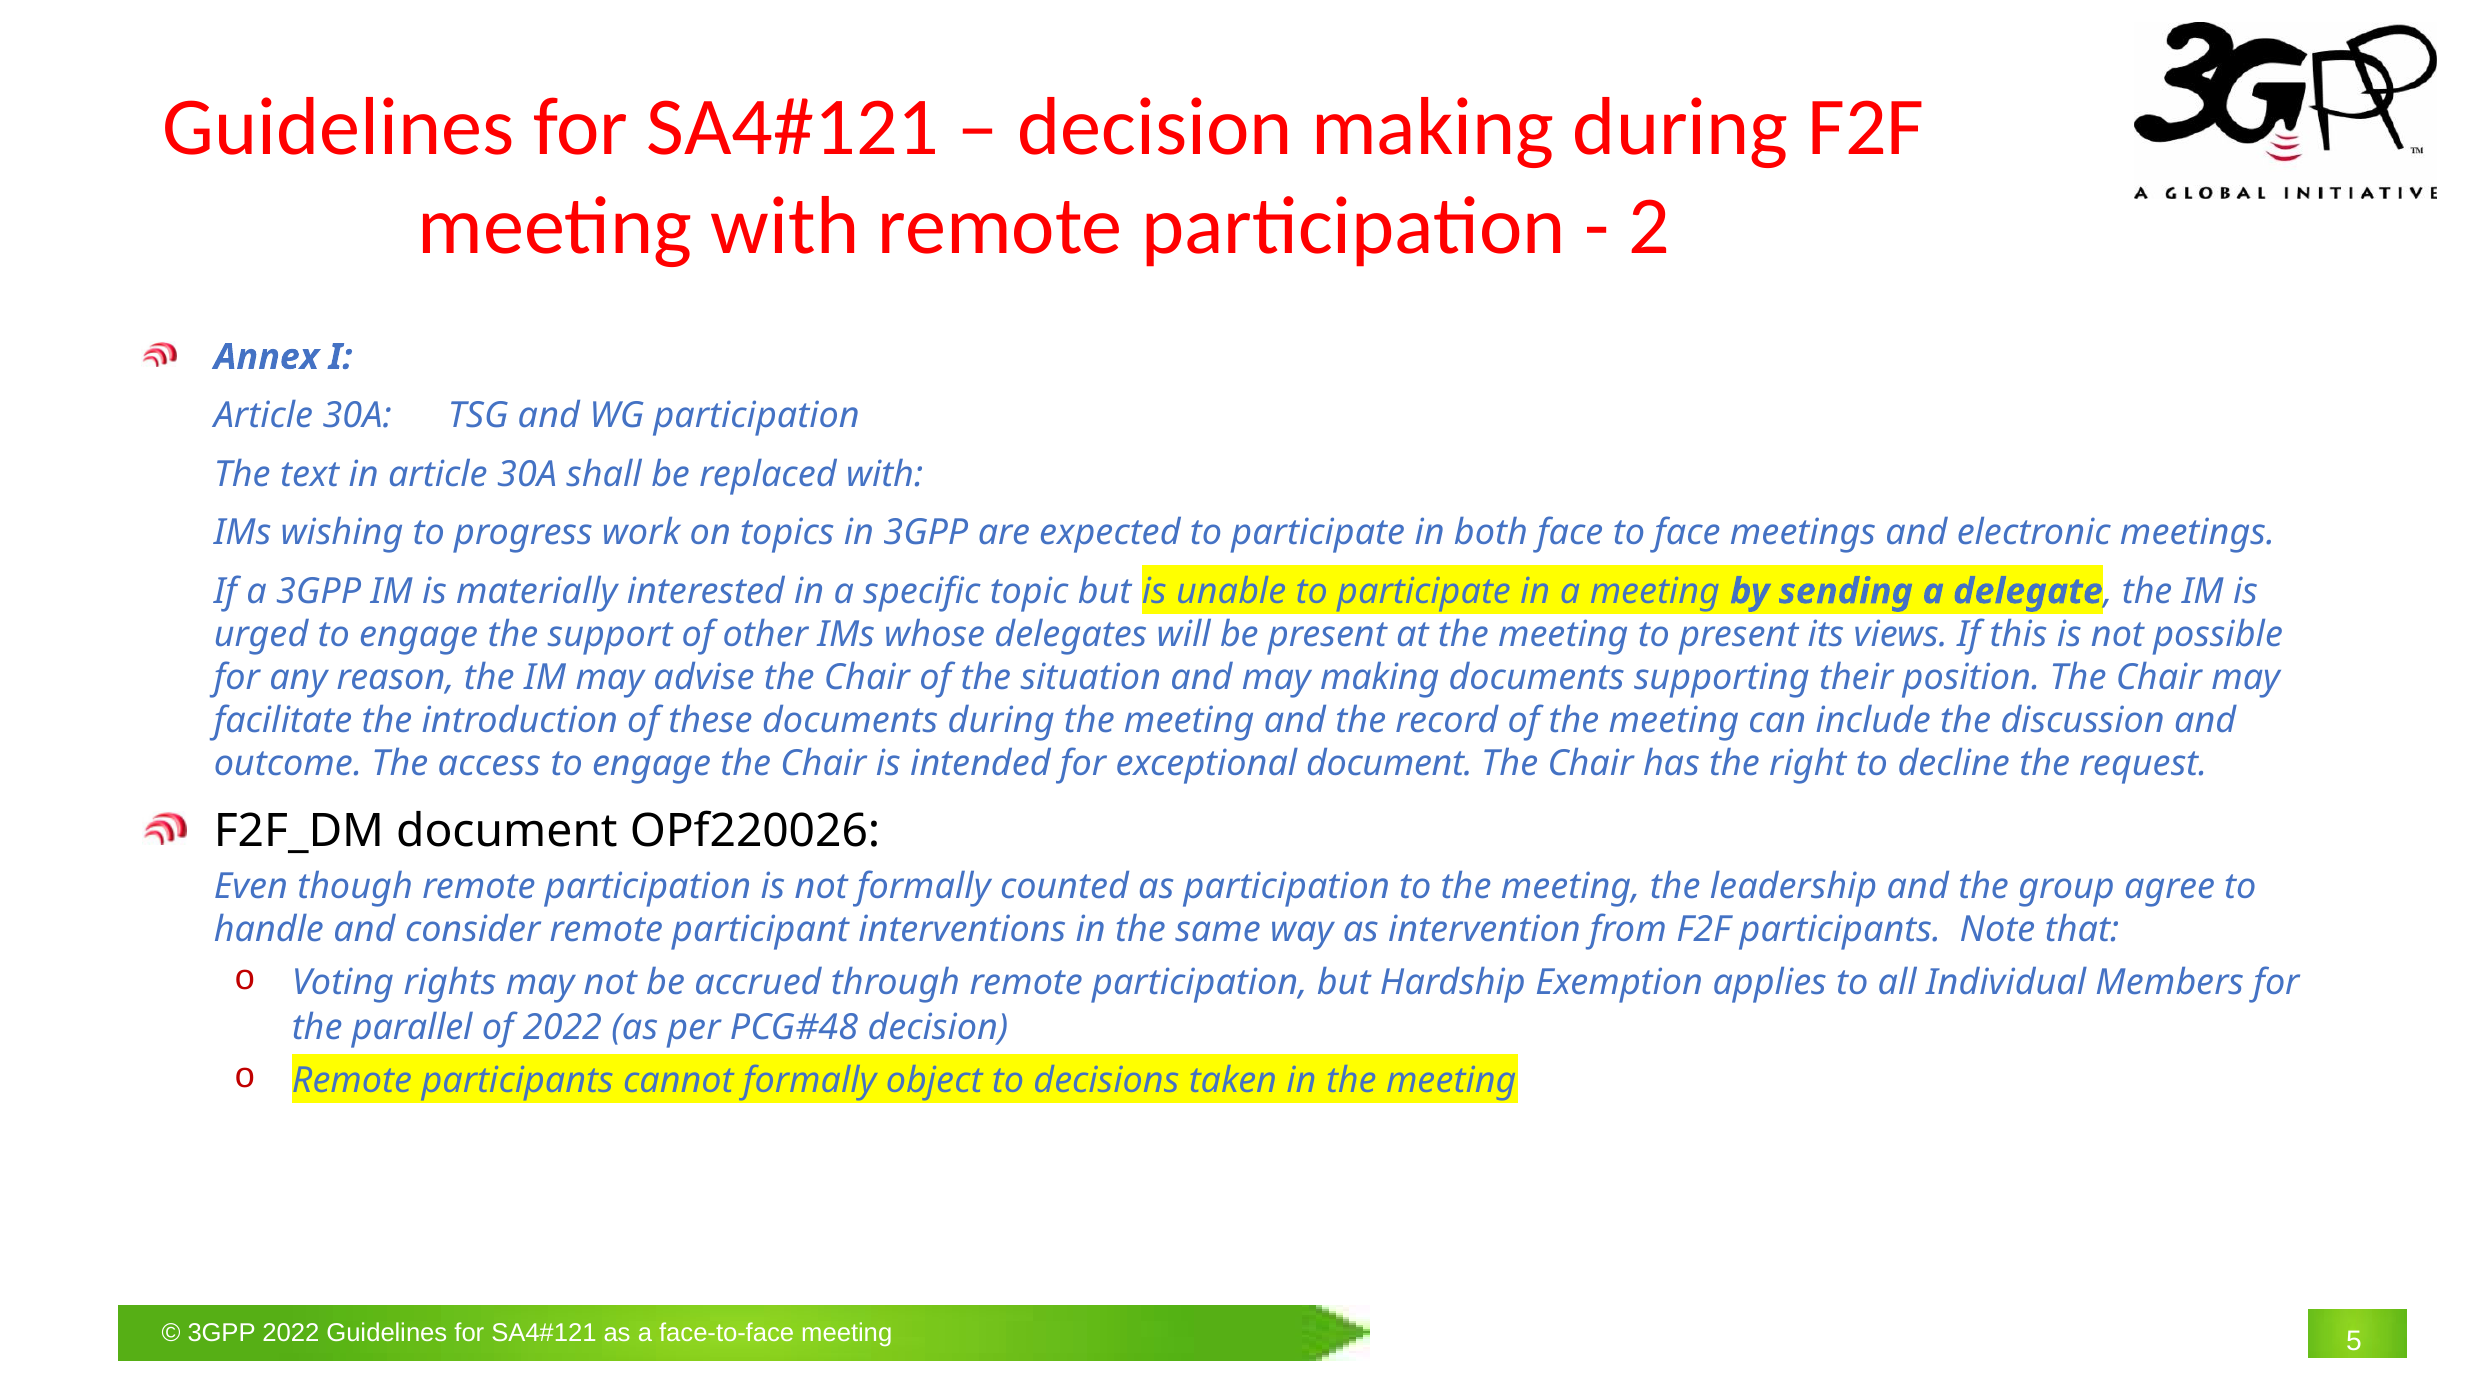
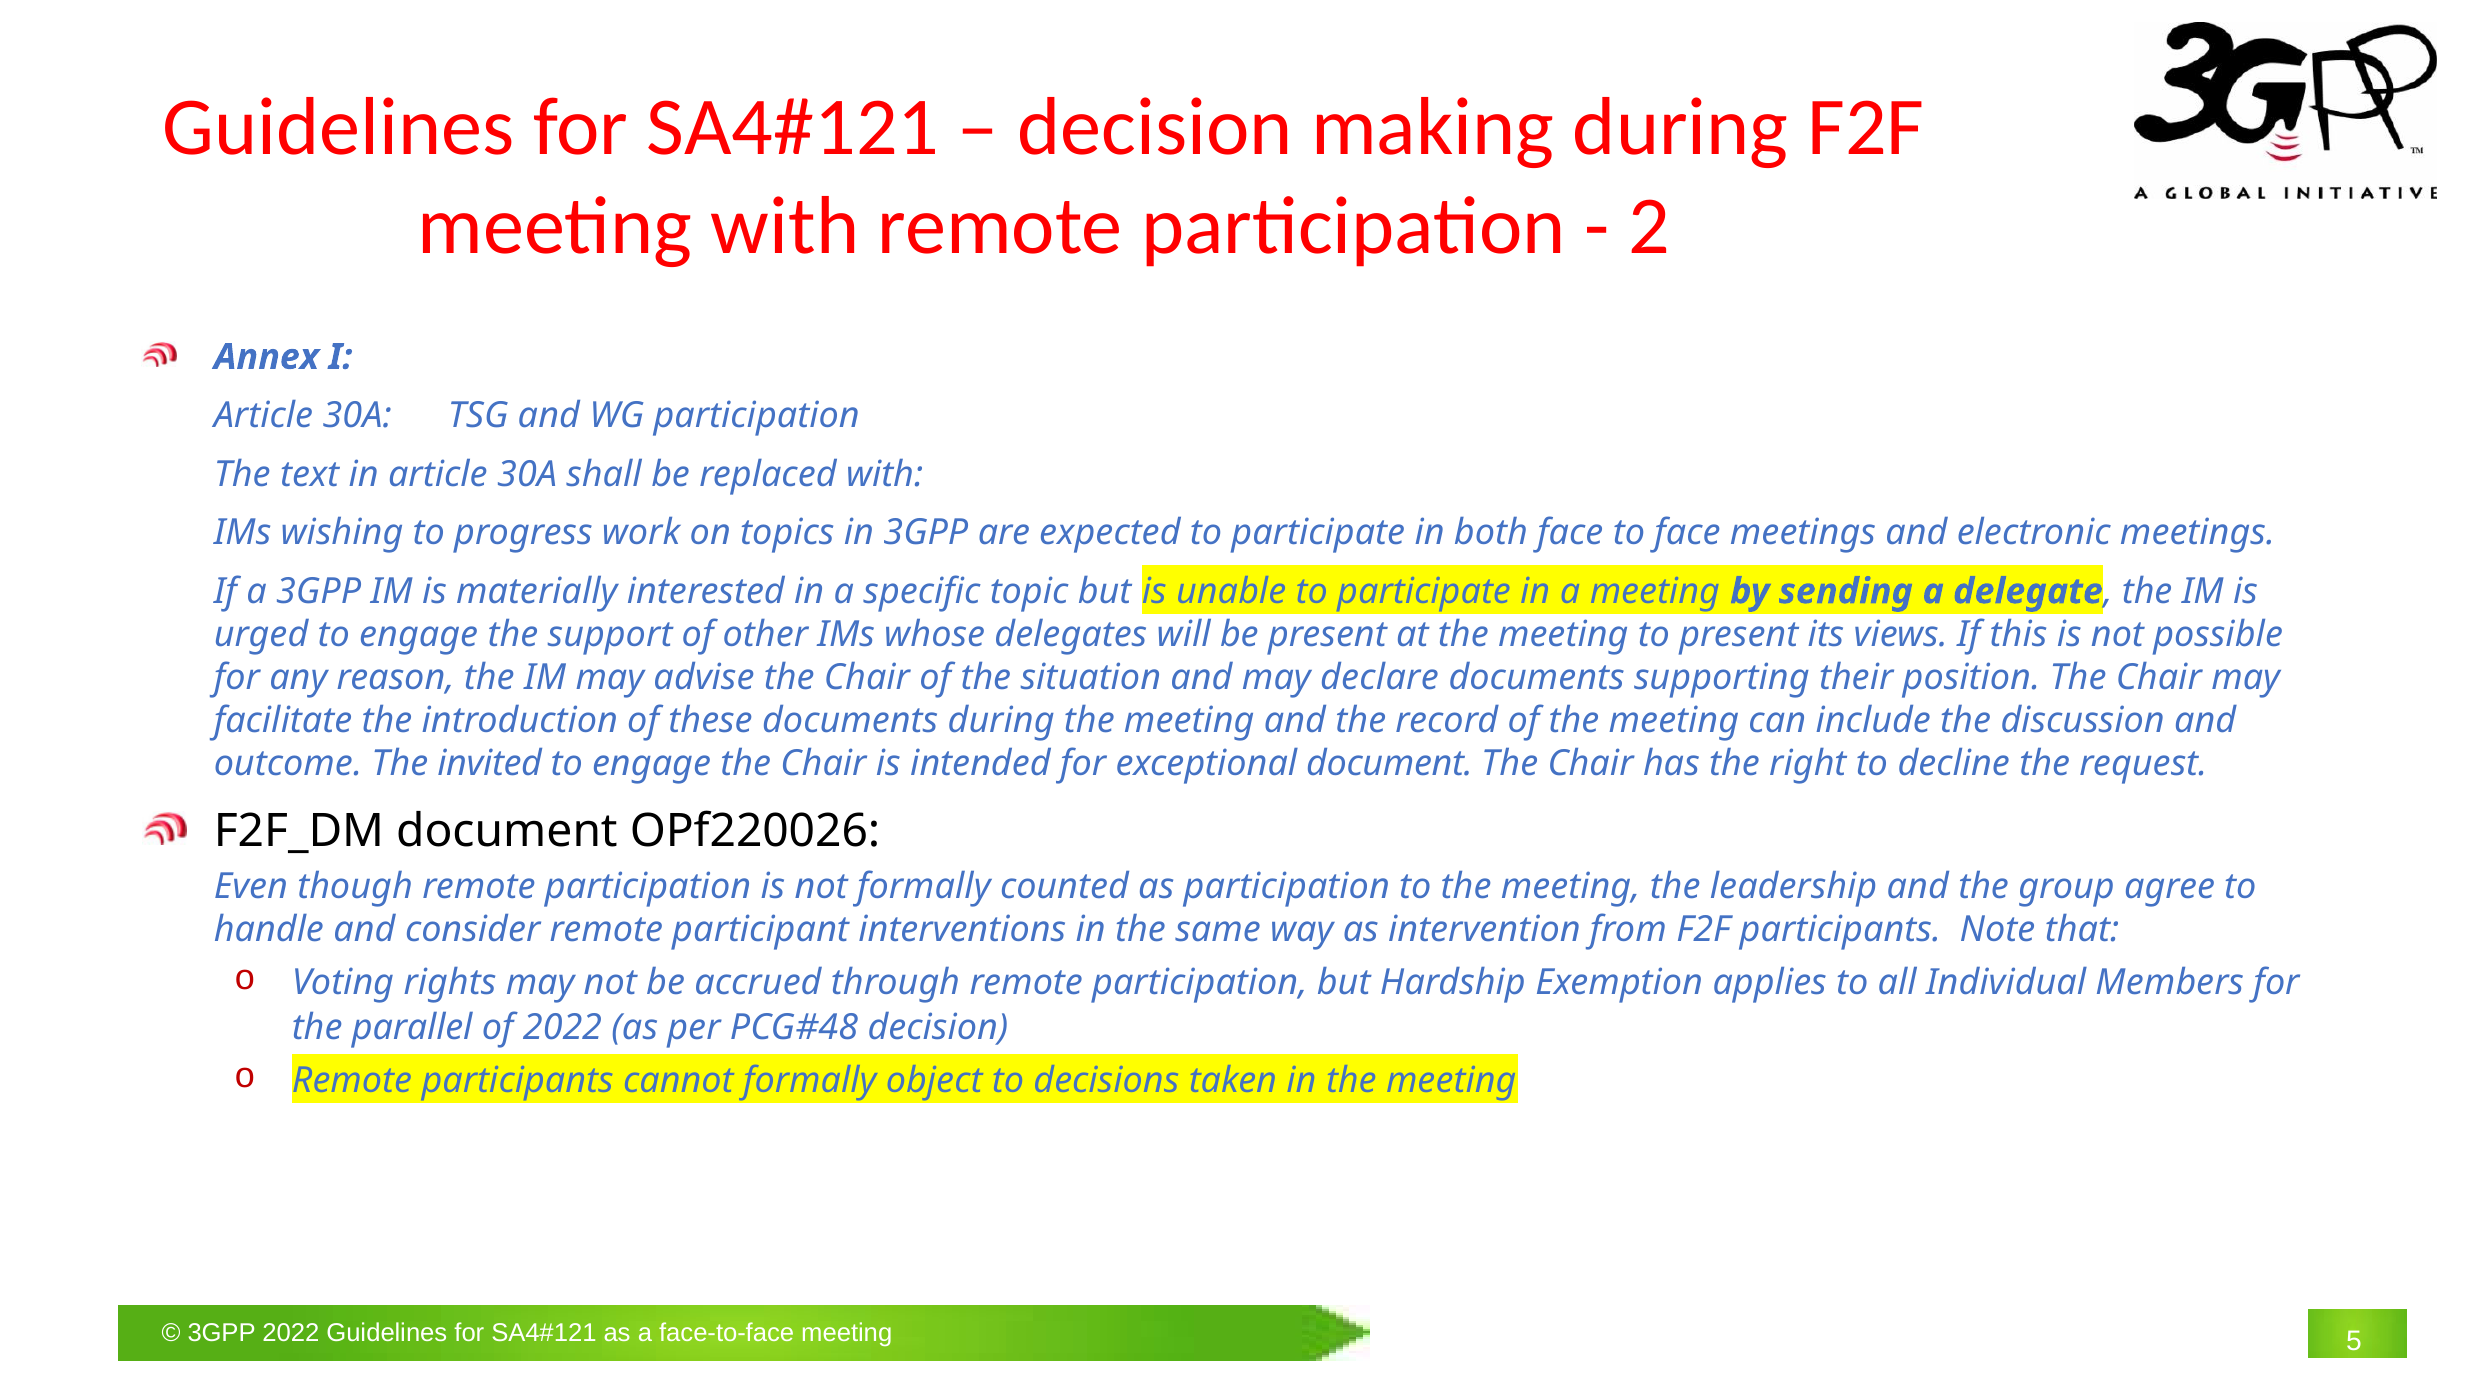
may making: making -> declare
access: access -> invited
